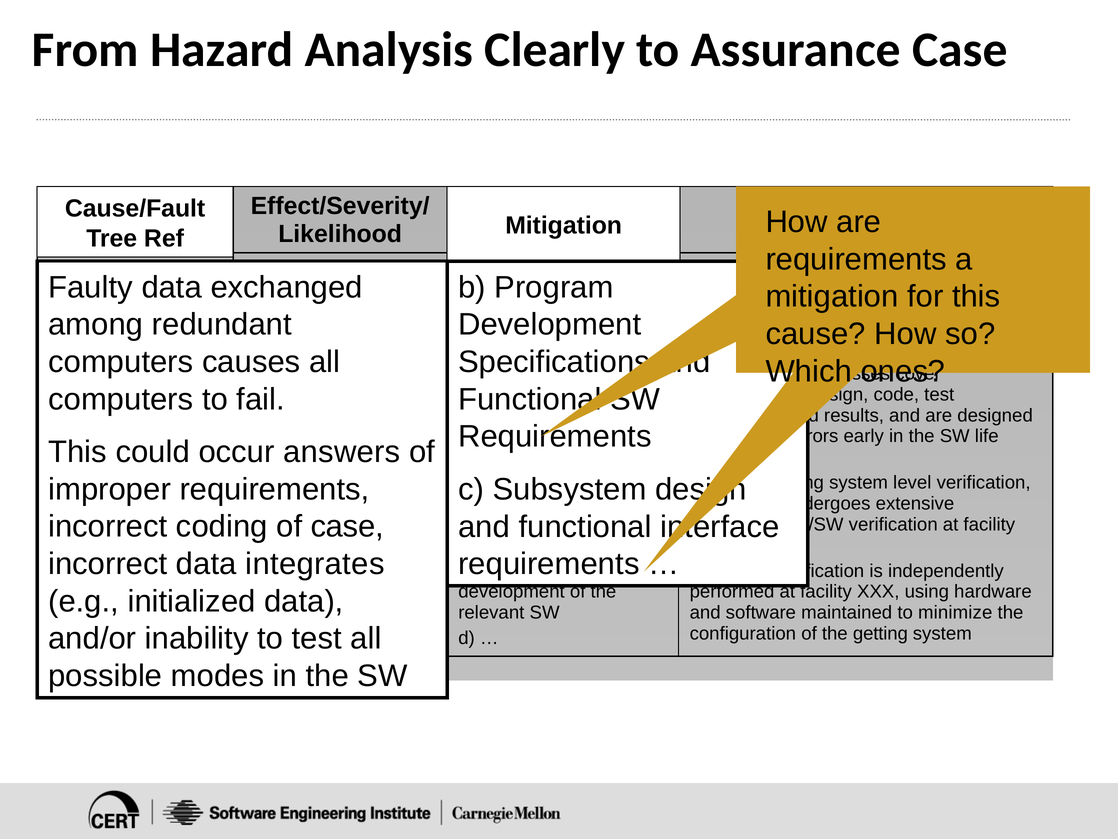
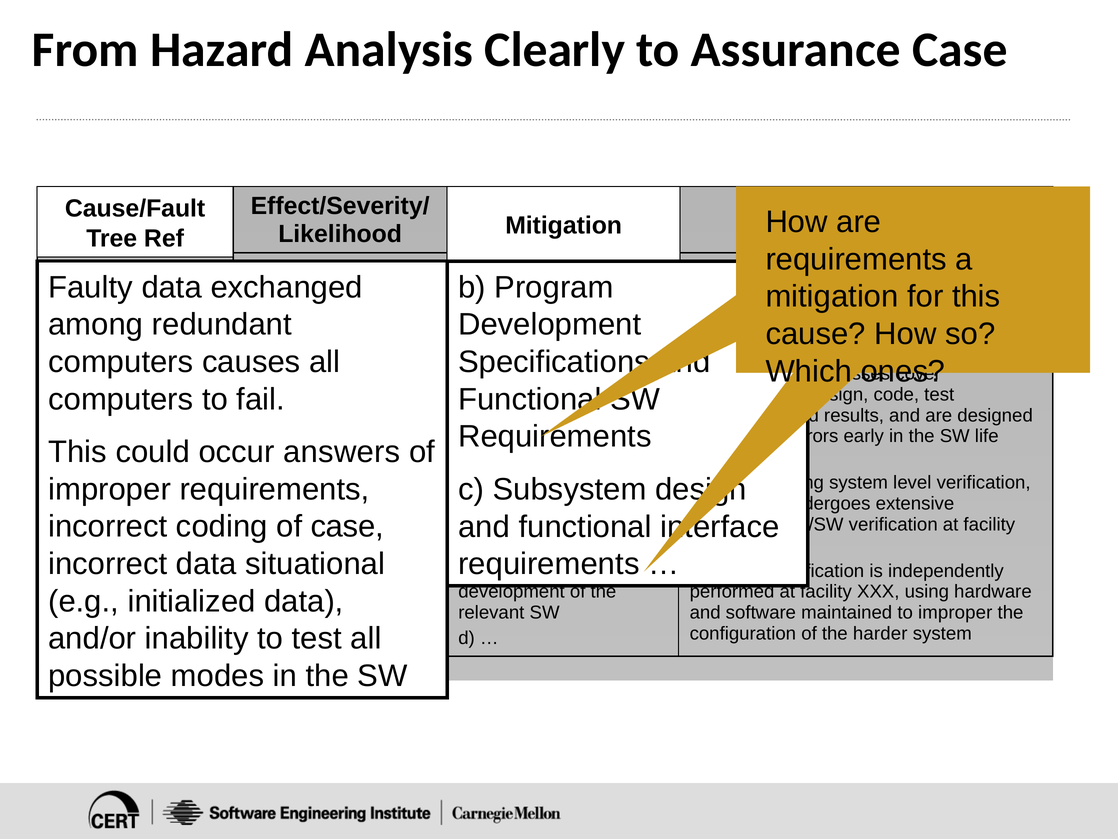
integrates: integrates -> situational
maintained to minimize: minimize -> improper
getting: getting -> harder
